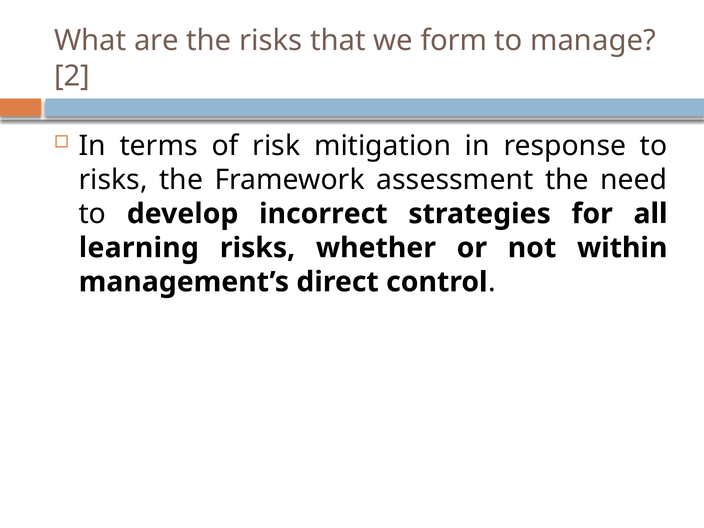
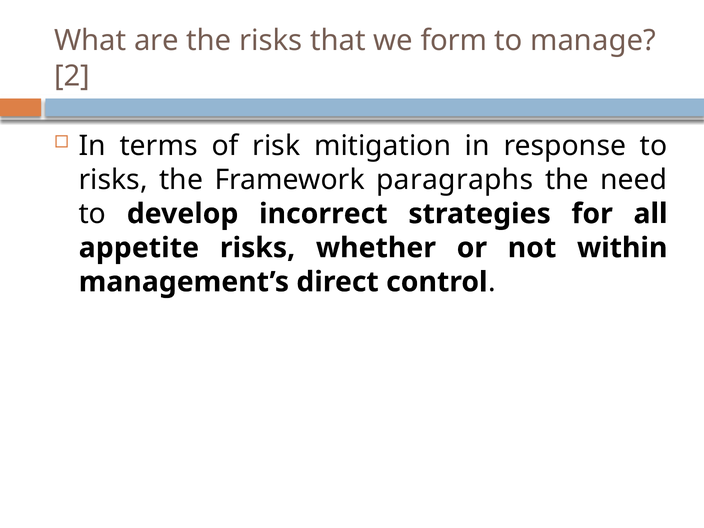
assessment: assessment -> paragraphs
learning: learning -> appetite
